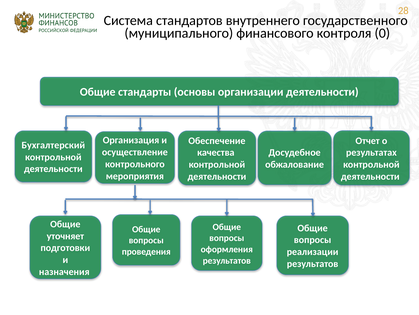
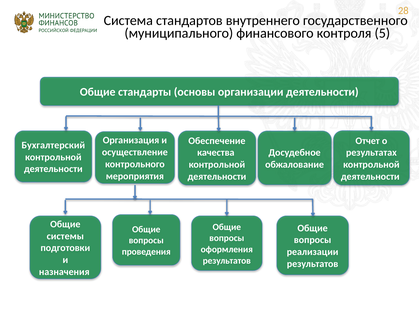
0: 0 -> 5
уточняет: уточняет -> системы
